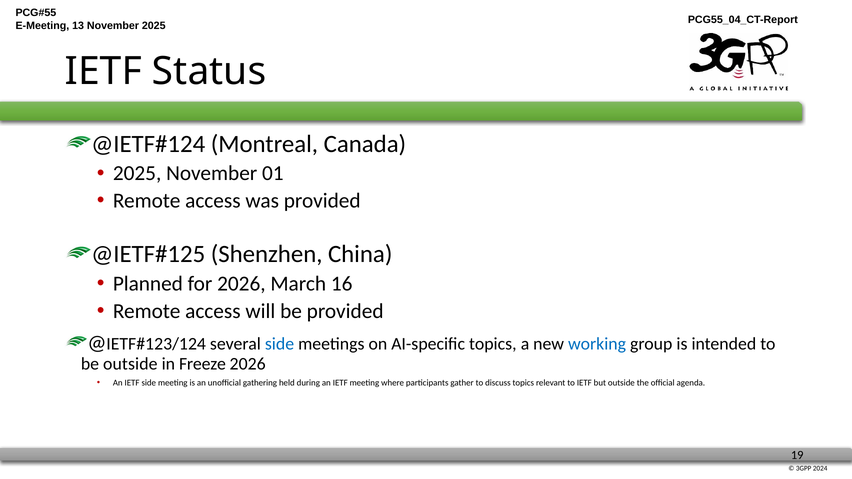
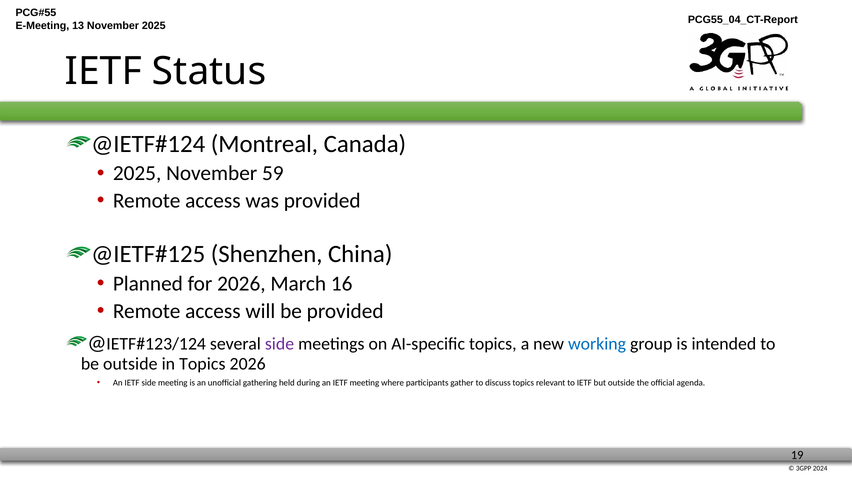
01: 01 -> 59
side at (280, 344) colour: blue -> purple
in Freeze: Freeze -> Topics
